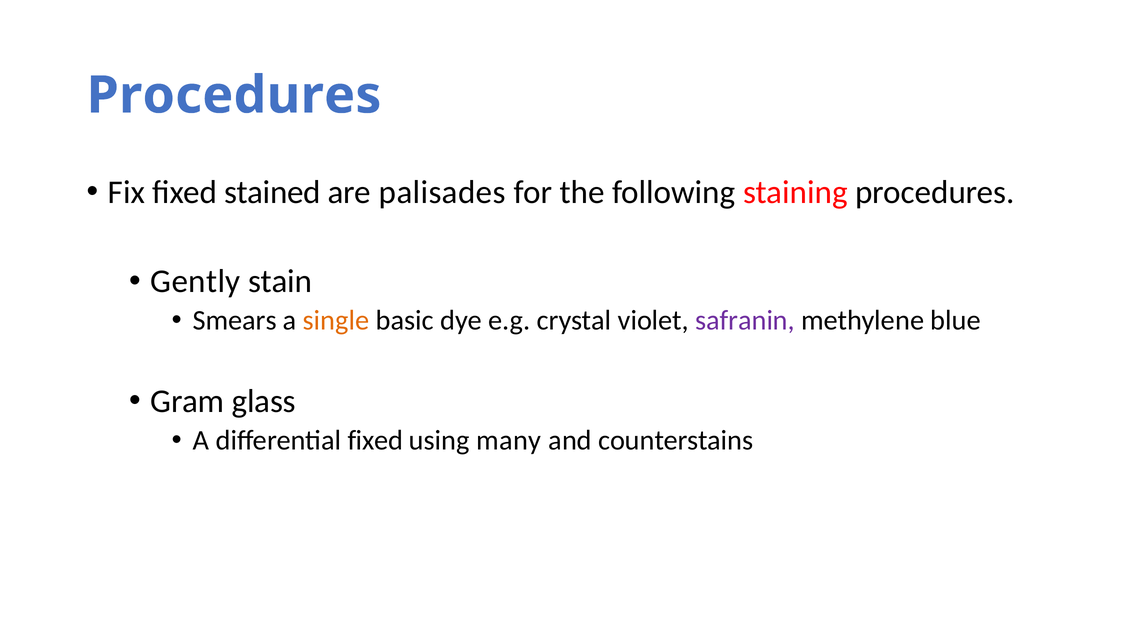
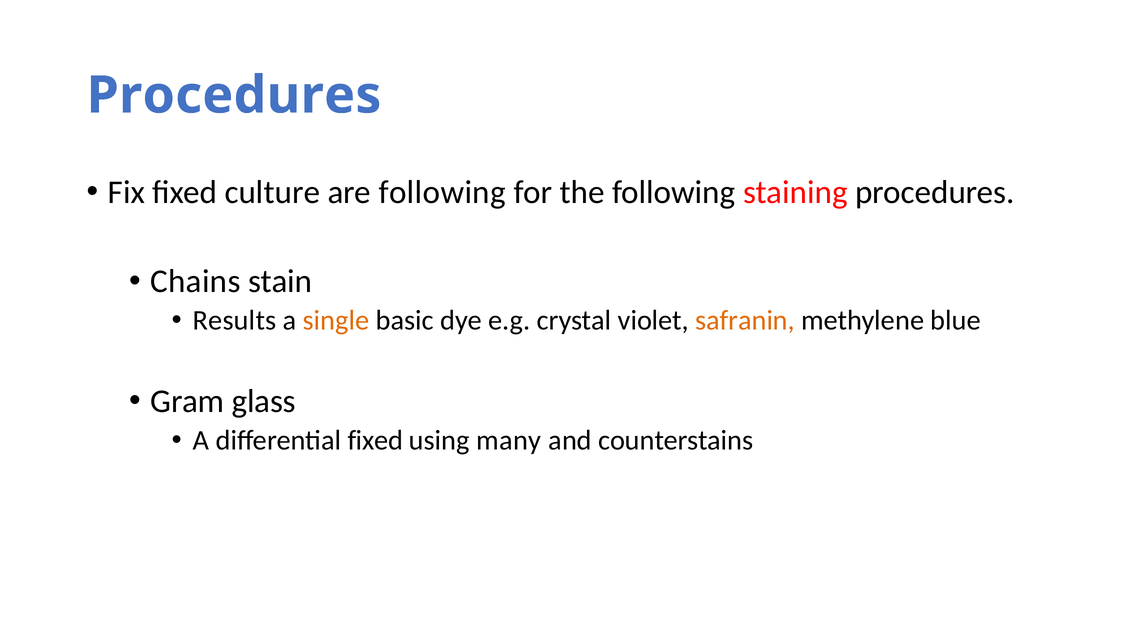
stained: stained -> culture
are palisades: palisades -> following
Gently: Gently -> Chains
Smears: Smears -> Results
safranin colour: purple -> orange
